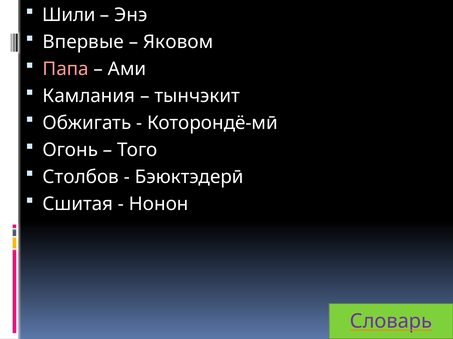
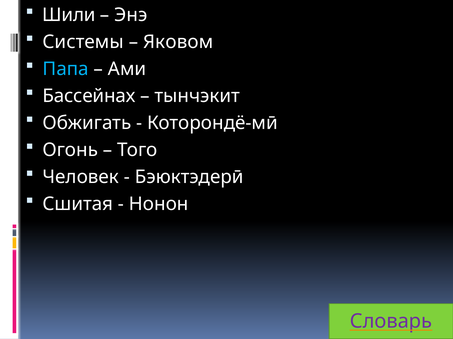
Впервые: Впервые -> Системы
Папа colour: pink -> light blue
Камлания: Камлания -> Бассейнах
Столбов: Столбов -> Человек
